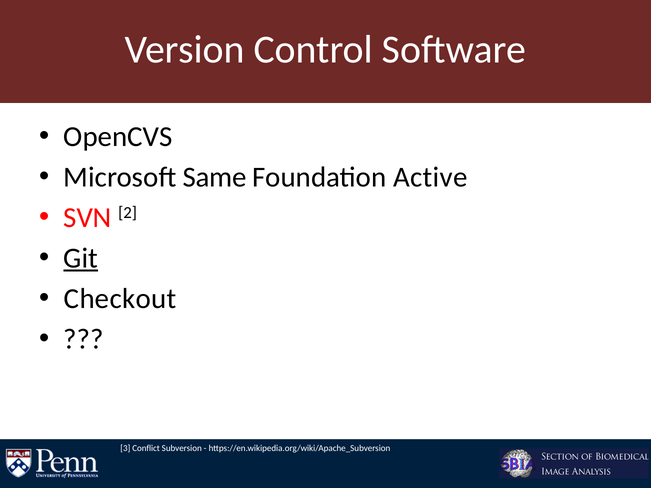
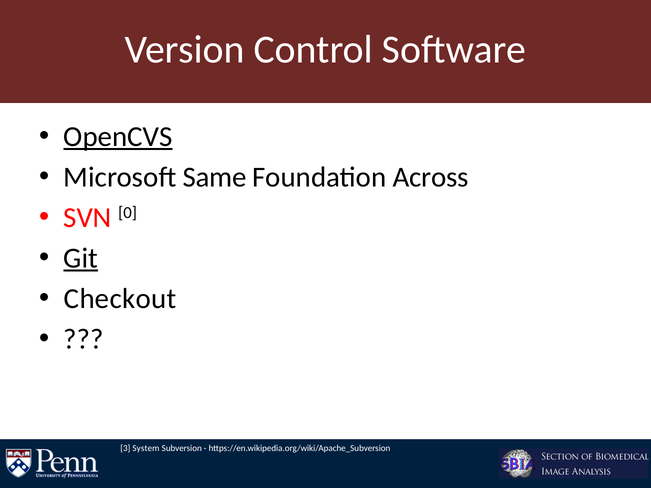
OpenCVS underline: none -> present
Active: Active -> Across
2: 2 -> 0
Conflict: Conflict -> System
